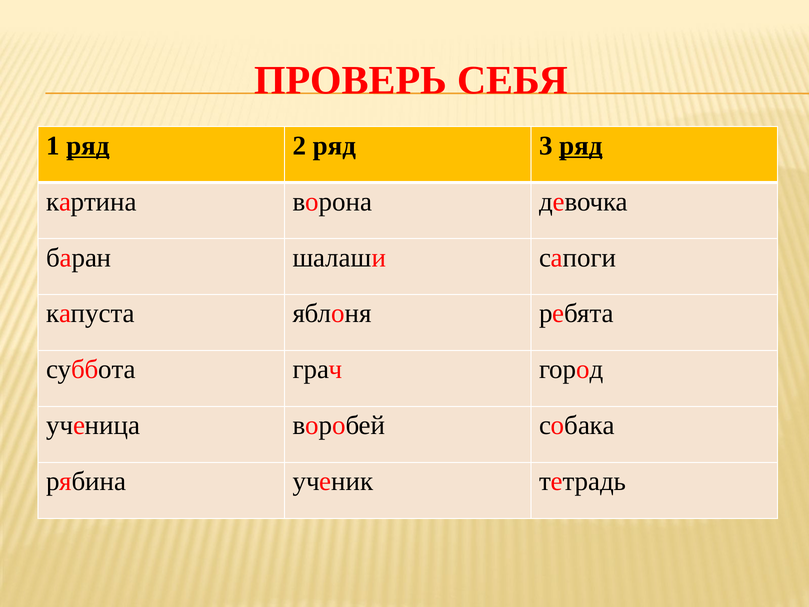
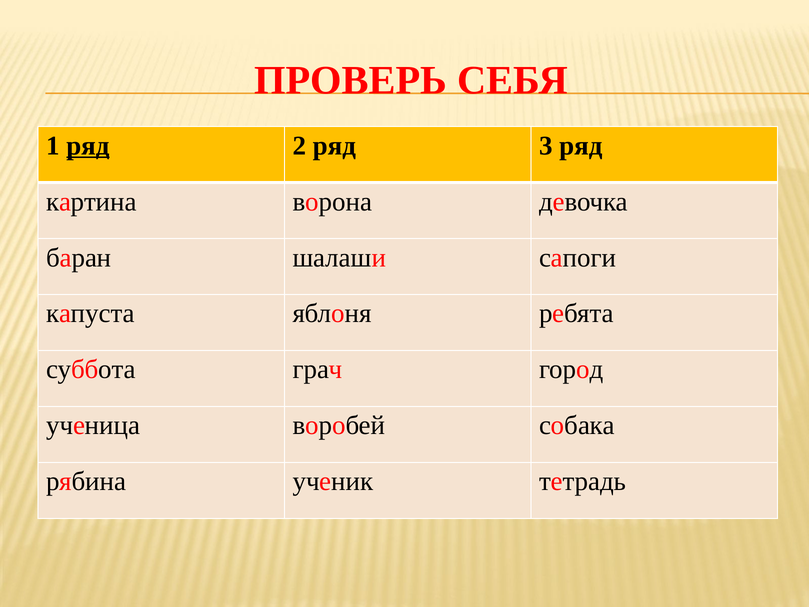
ряд at (581, 146) underline: present -> none
